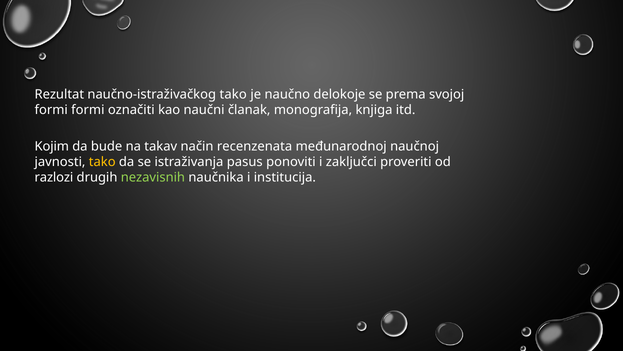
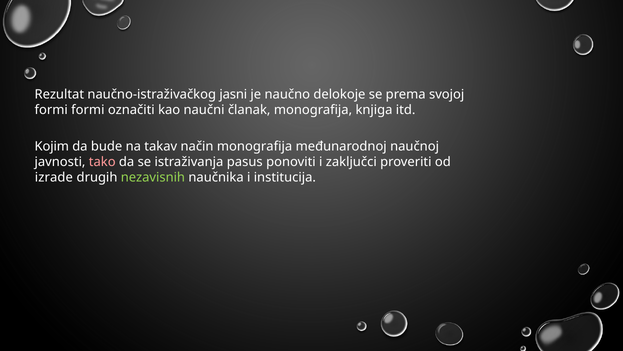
naučno-istraživačkog tako: tako -> jasni
način recenzenata: recenzenata -> monografija
tako at (102, 162) colour: yellow -> pink
razlozi: razlozi -> izrade
